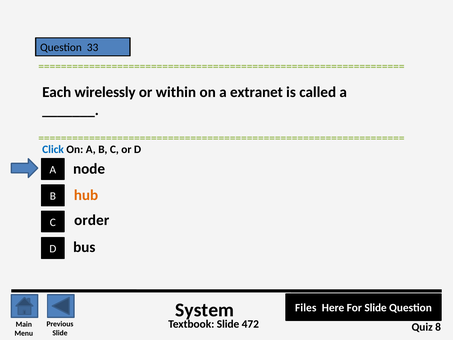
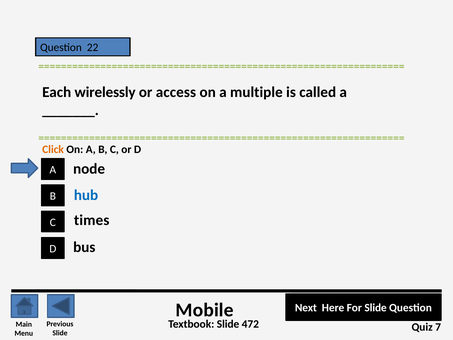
33: 33 -> 22
within: within -> access
extranet: extranet -> multiple
Click colour: blue -> orange
hub colour: orange -> blue
order: order -> times
System: System -> Mobile
Files: Files -> Next
8: 8 -> 7
